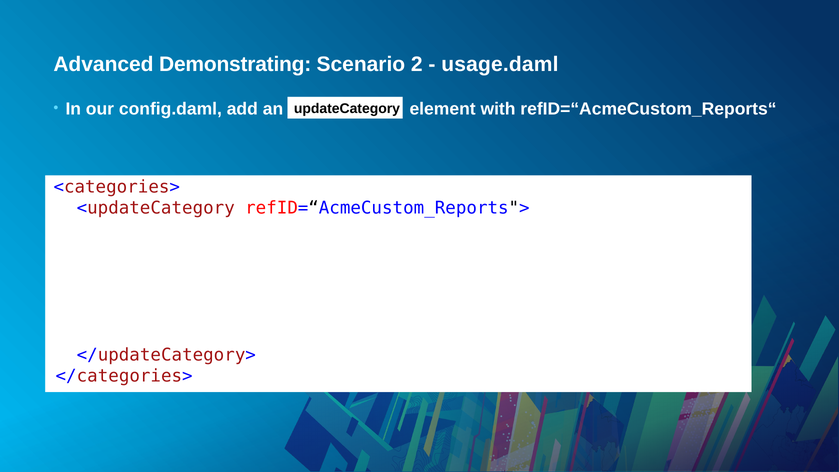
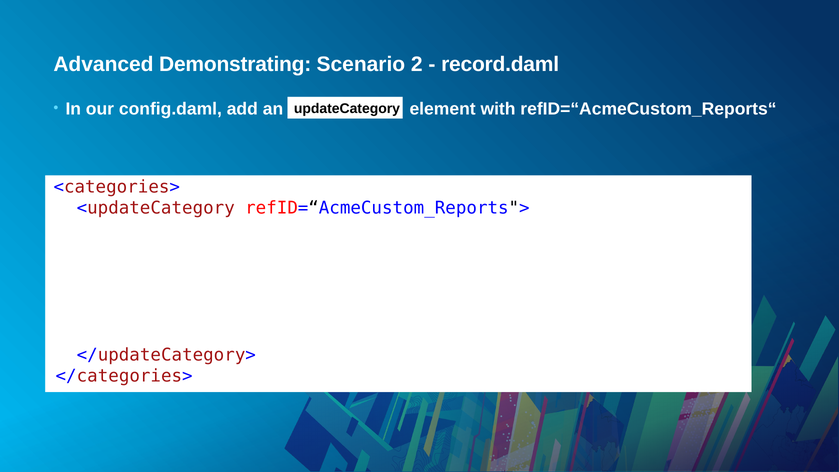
usage.daml: usage.daml -> record.daml
